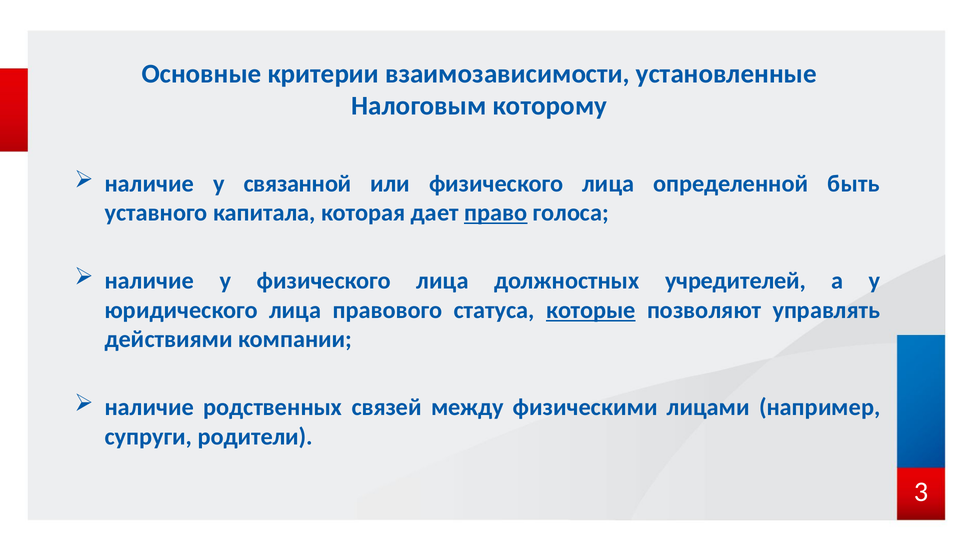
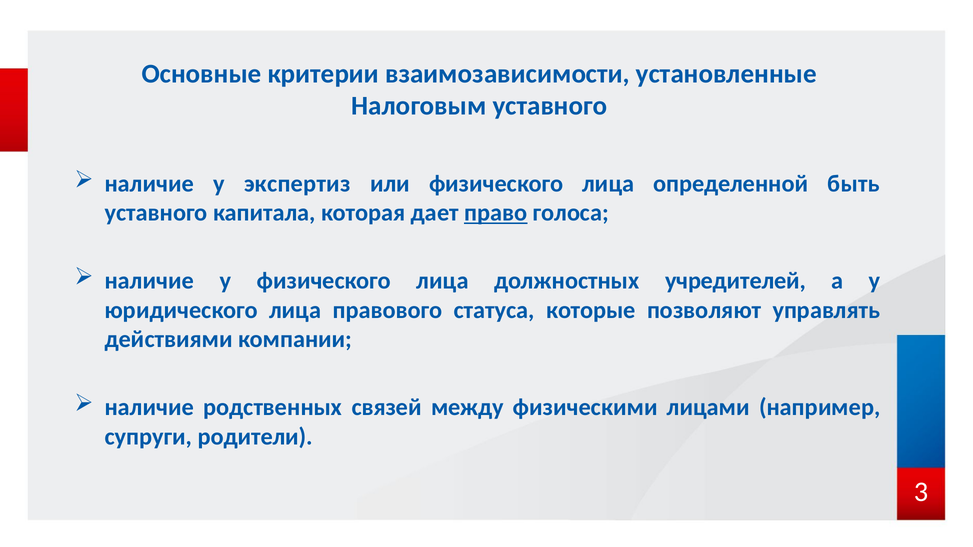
Налоговым которому: которому -> уставного
связанной: связанной -> экспертиз
которые underline: present -> none
